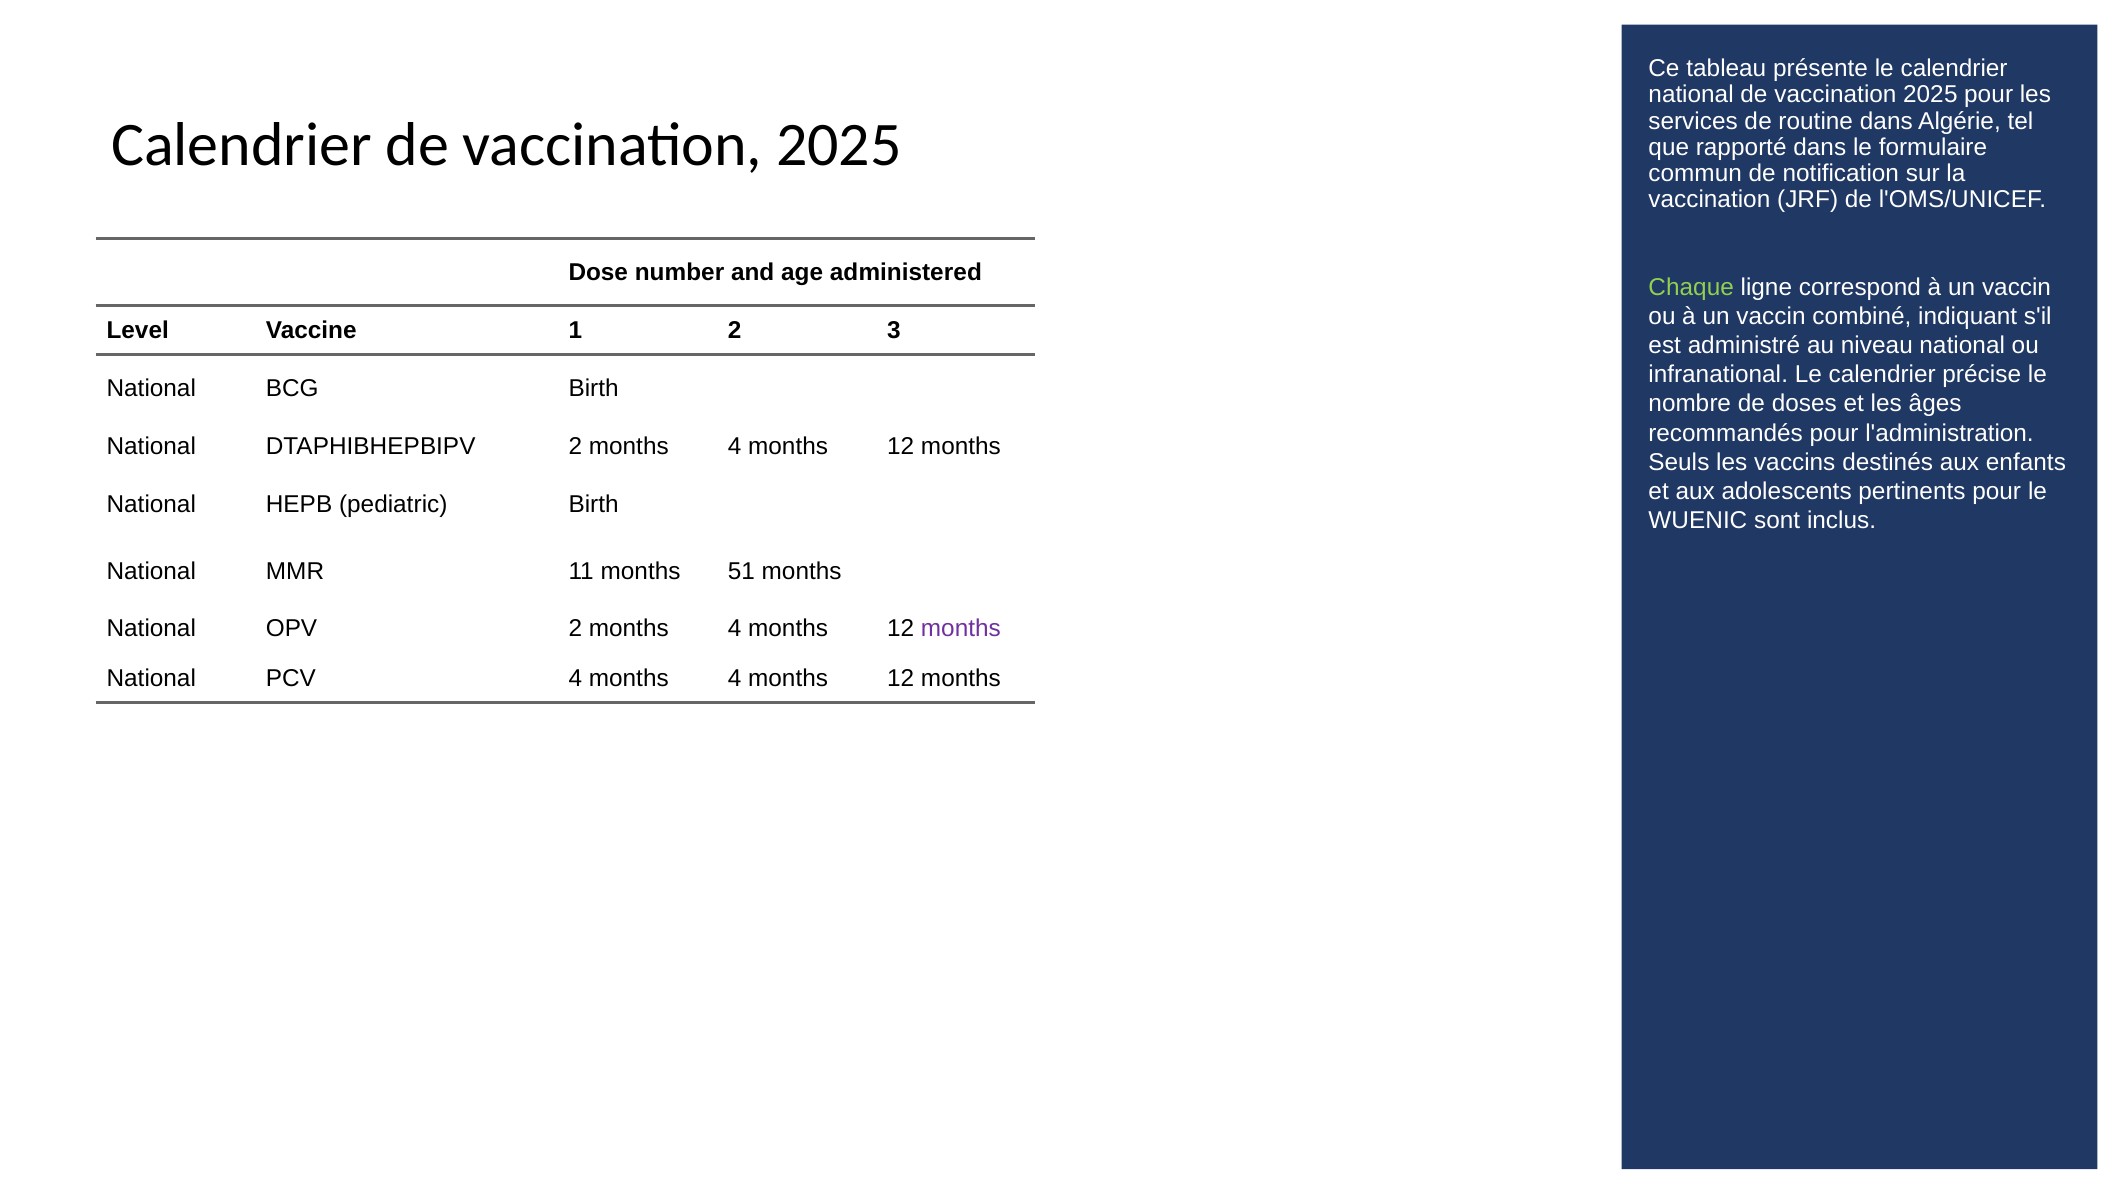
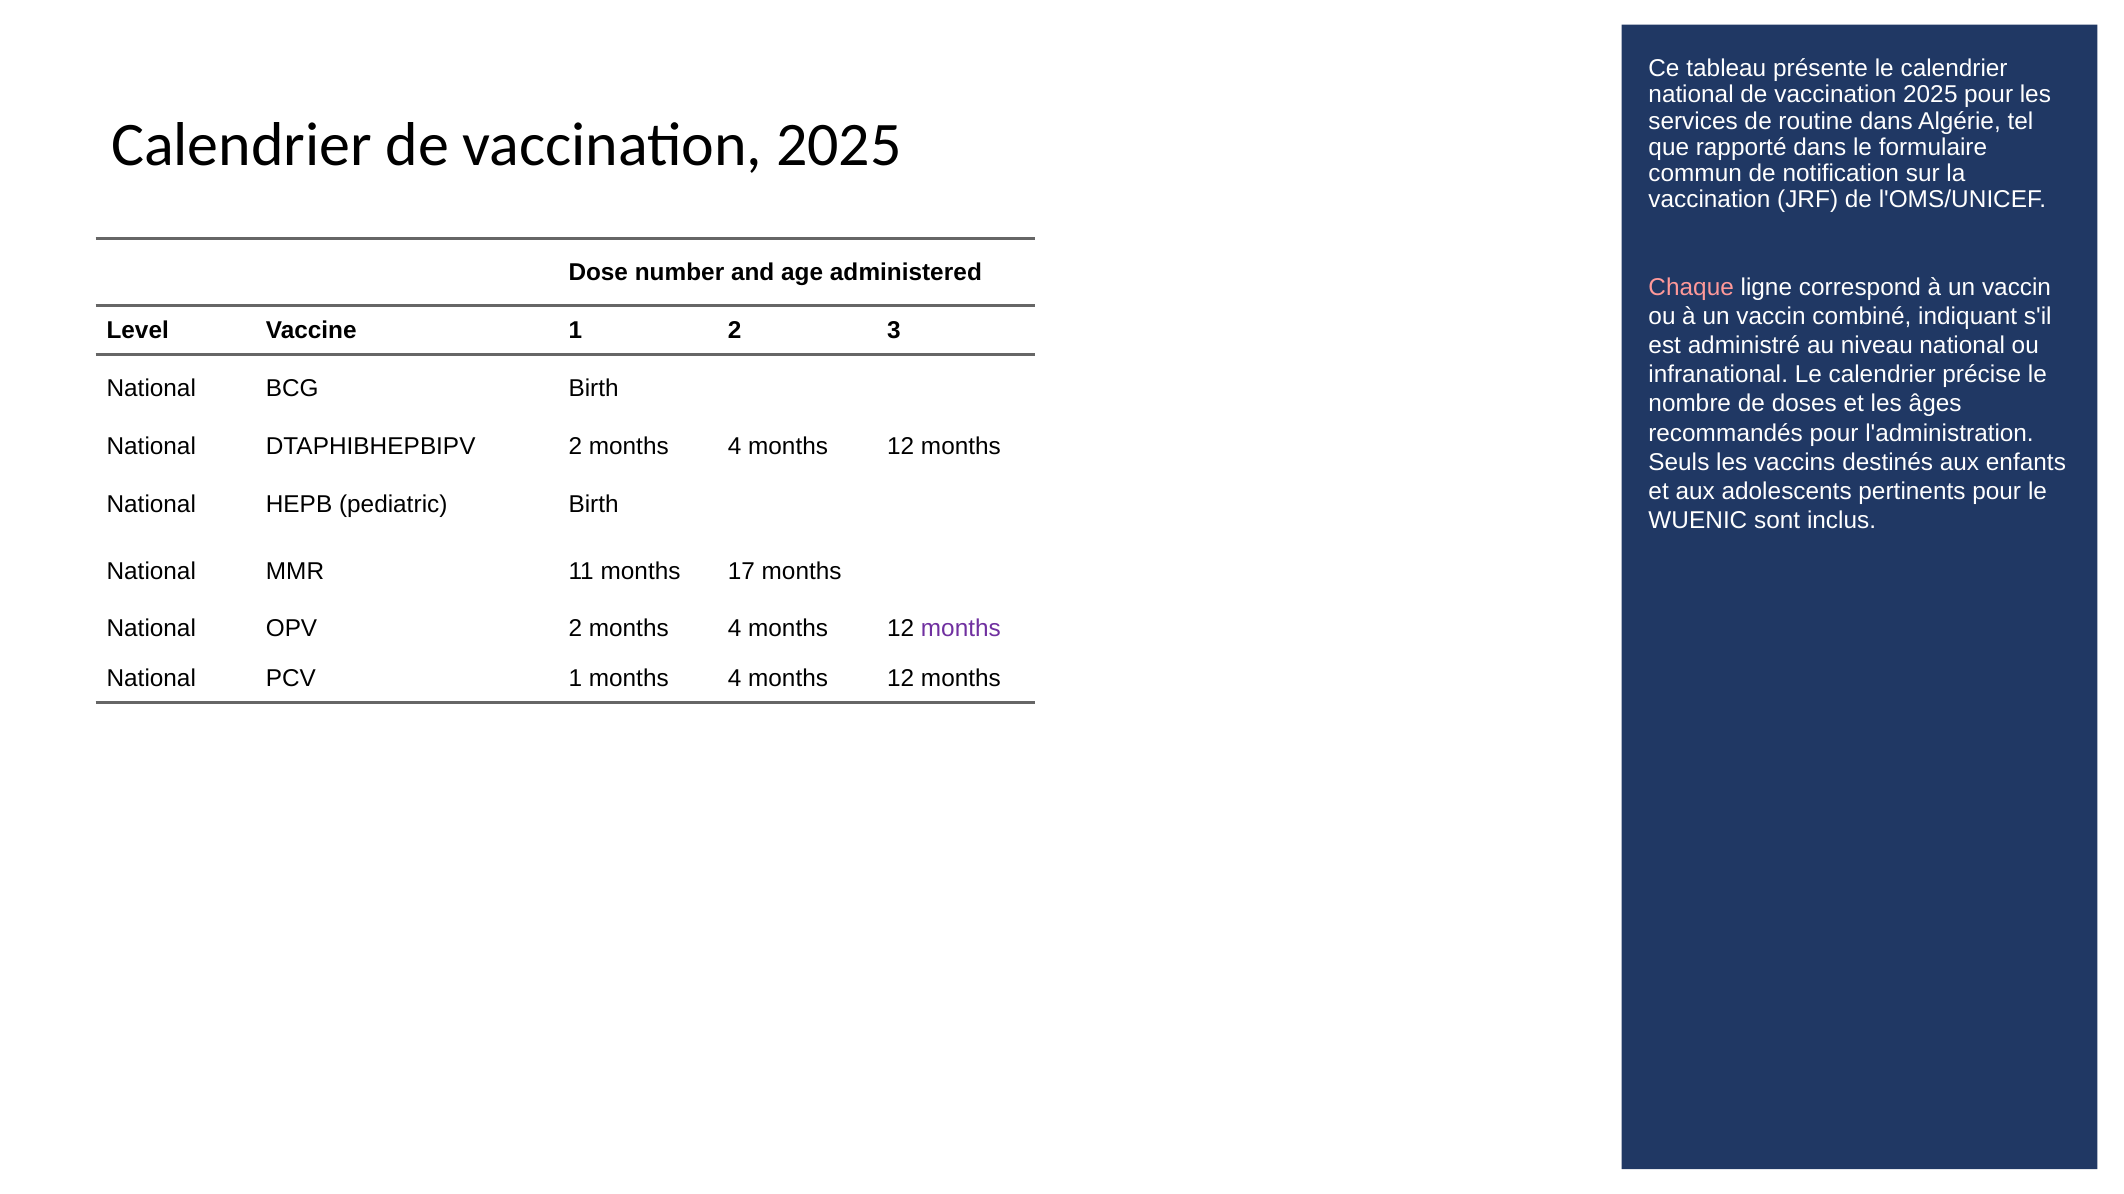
Chaque colour: light green -> pink
51: 51 -> 17
PCV 4: 4 -> 1
